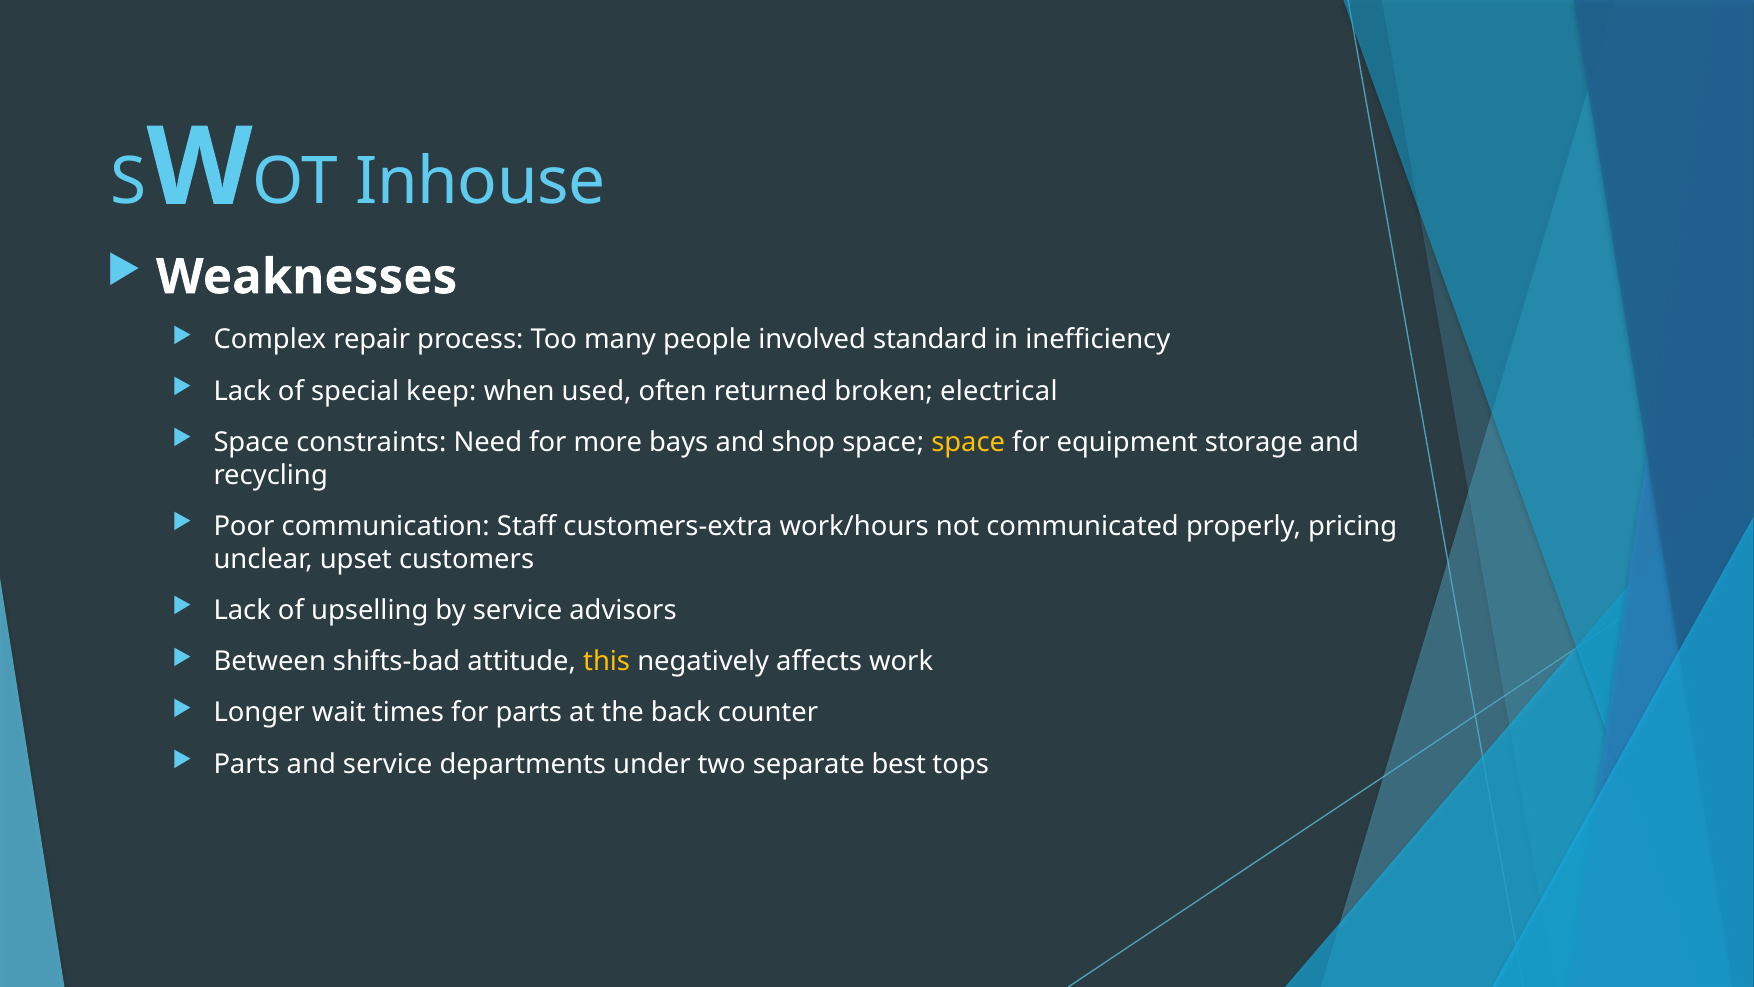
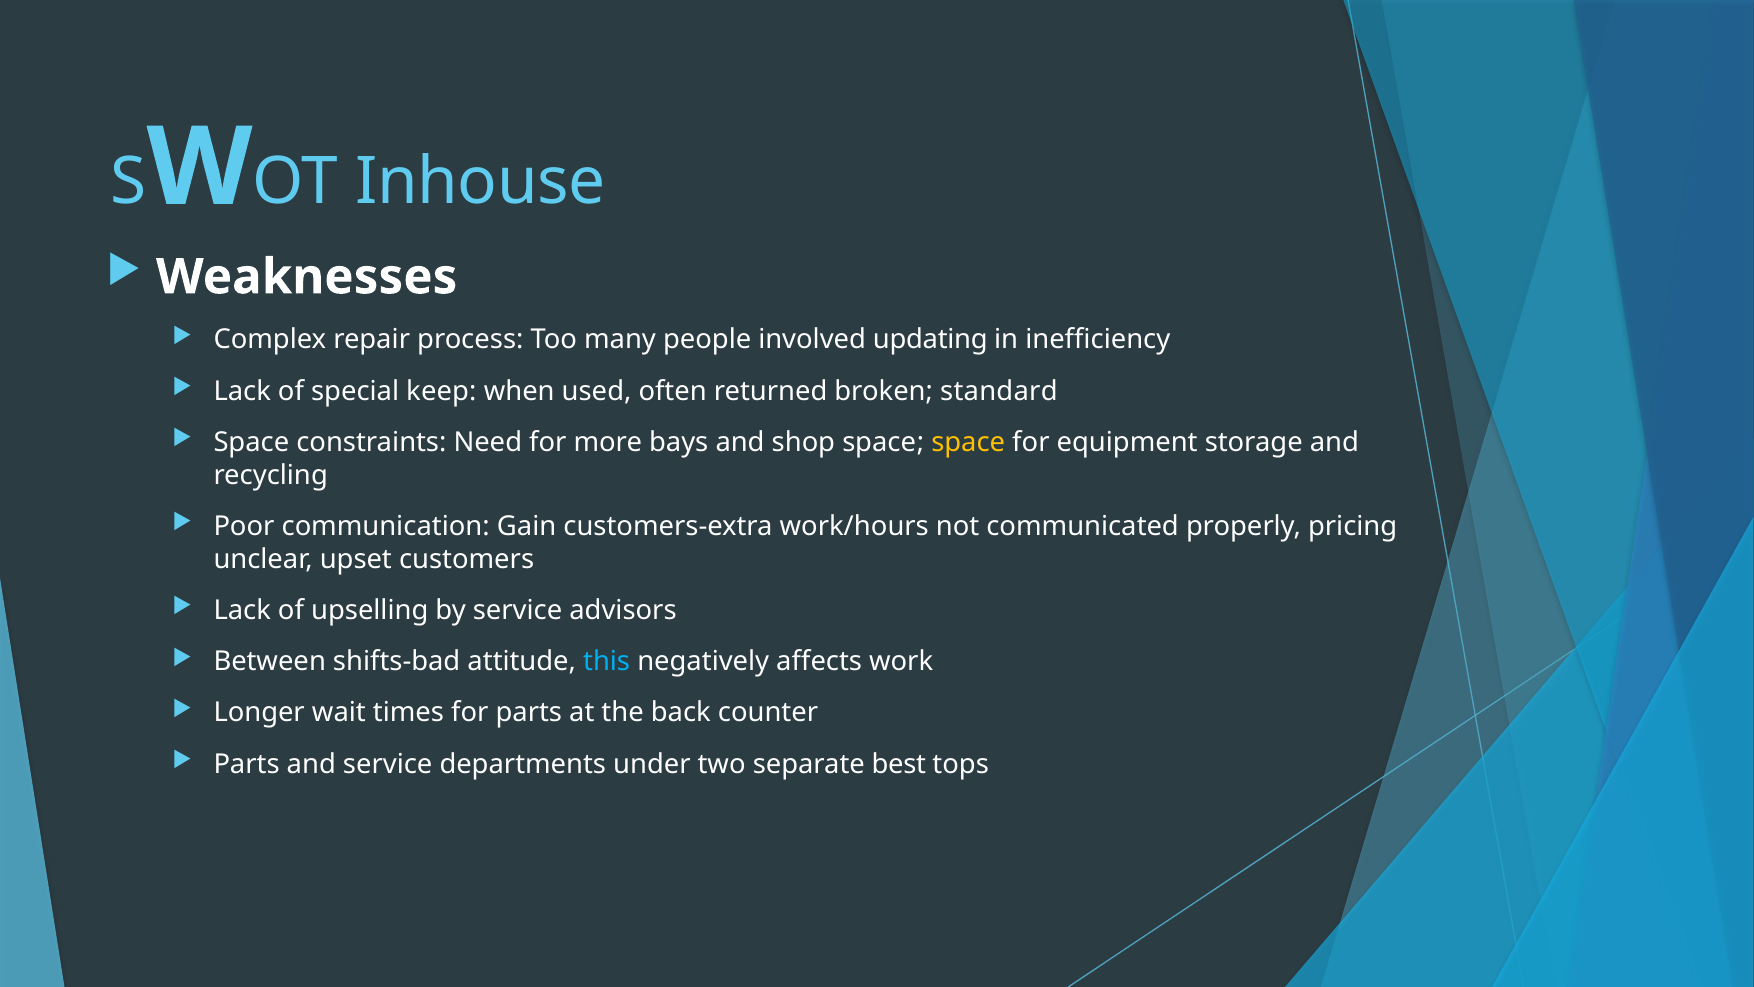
standard: standard -> updating
electrical: electrical -> standard
Staff: Staff -> Gain
this colour: yellow -> light blue
